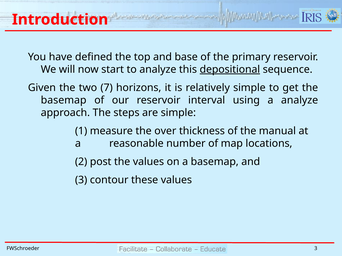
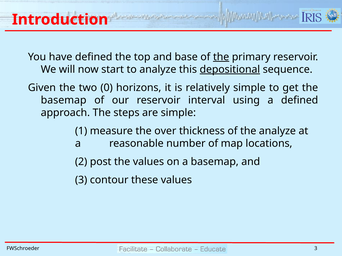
the at (221, 57) underline: none -> present
7: 7 -> 0
a analyze: analyze -> defined
the manual: manual -> analyze
